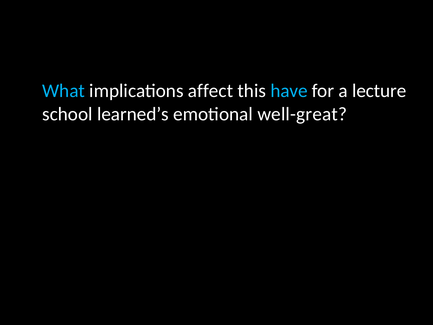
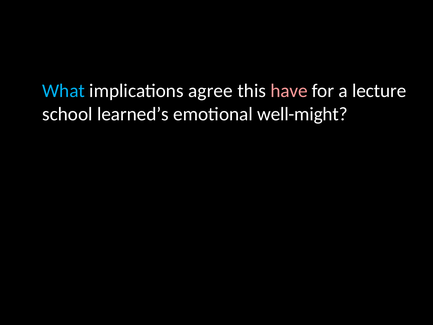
affect: affect -> agree
have colour: light blue -> pink
well-great: well-great -> well-might
